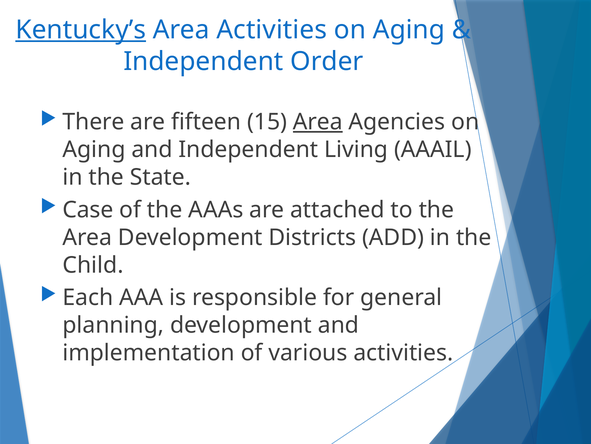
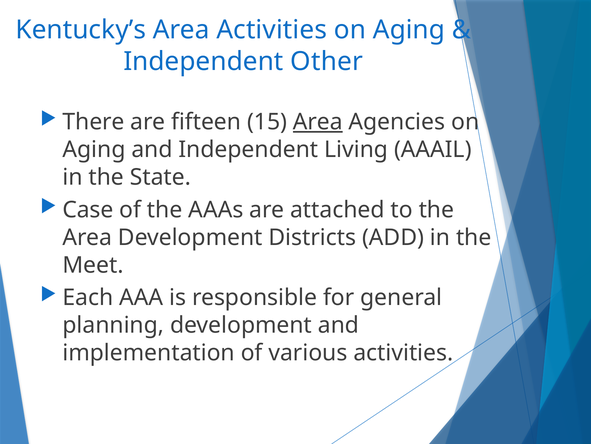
Kentucky’s underline: present -> none
Order: Order -> Other
Child: Child -> Meet
